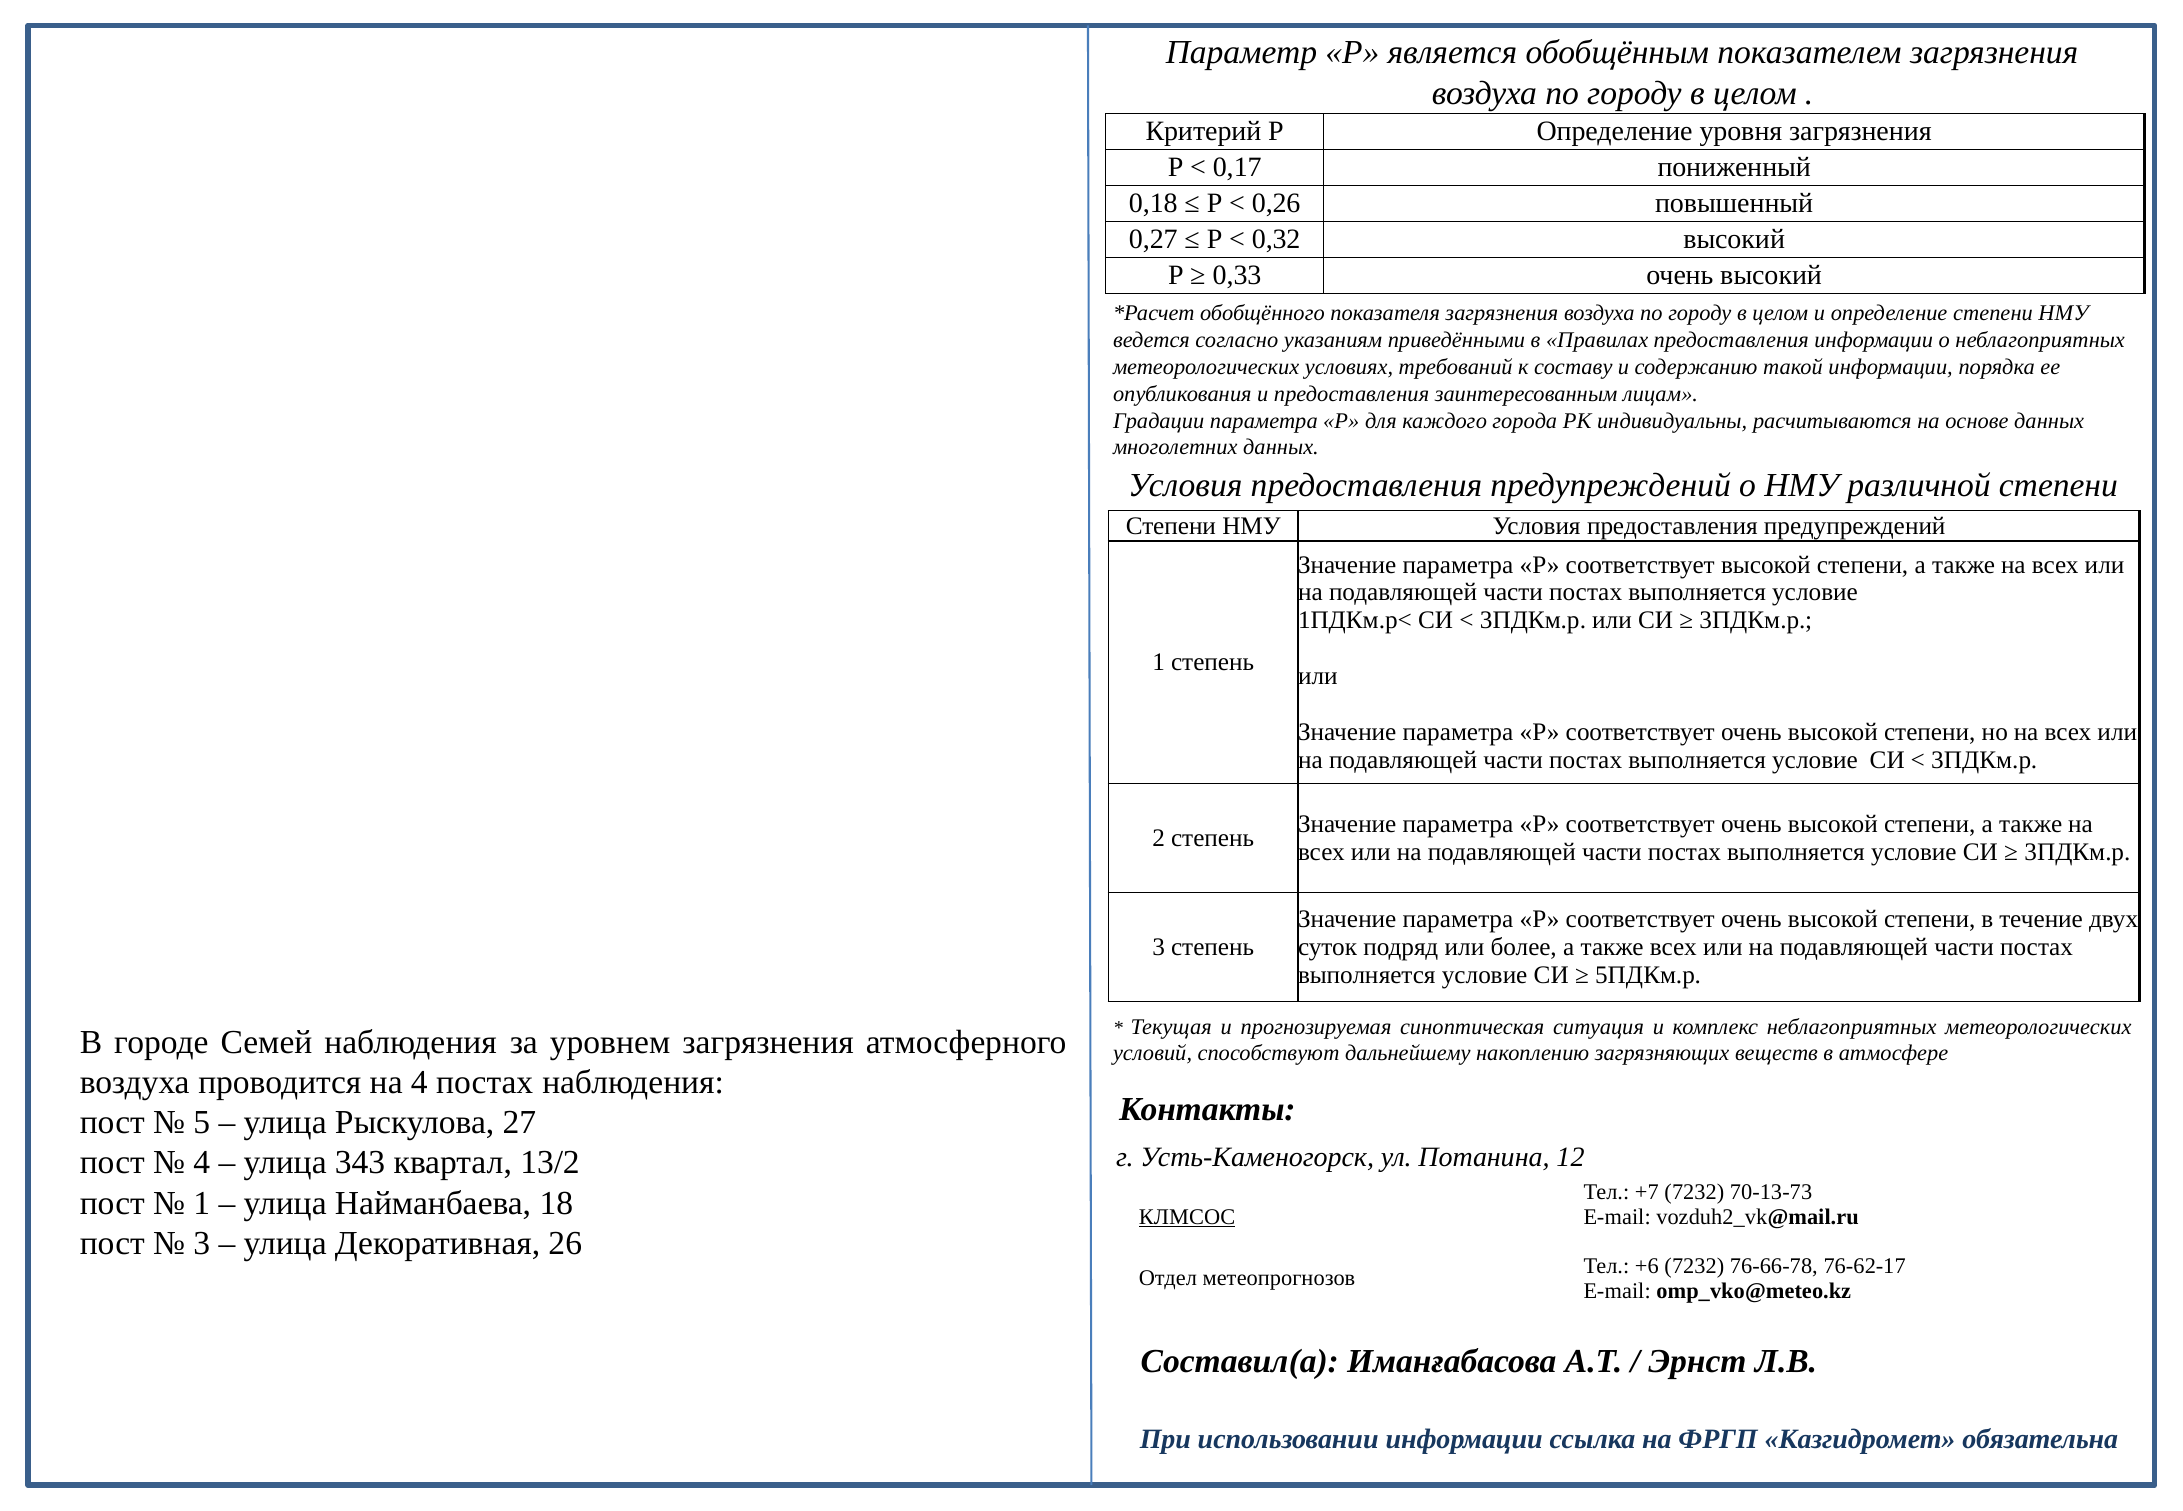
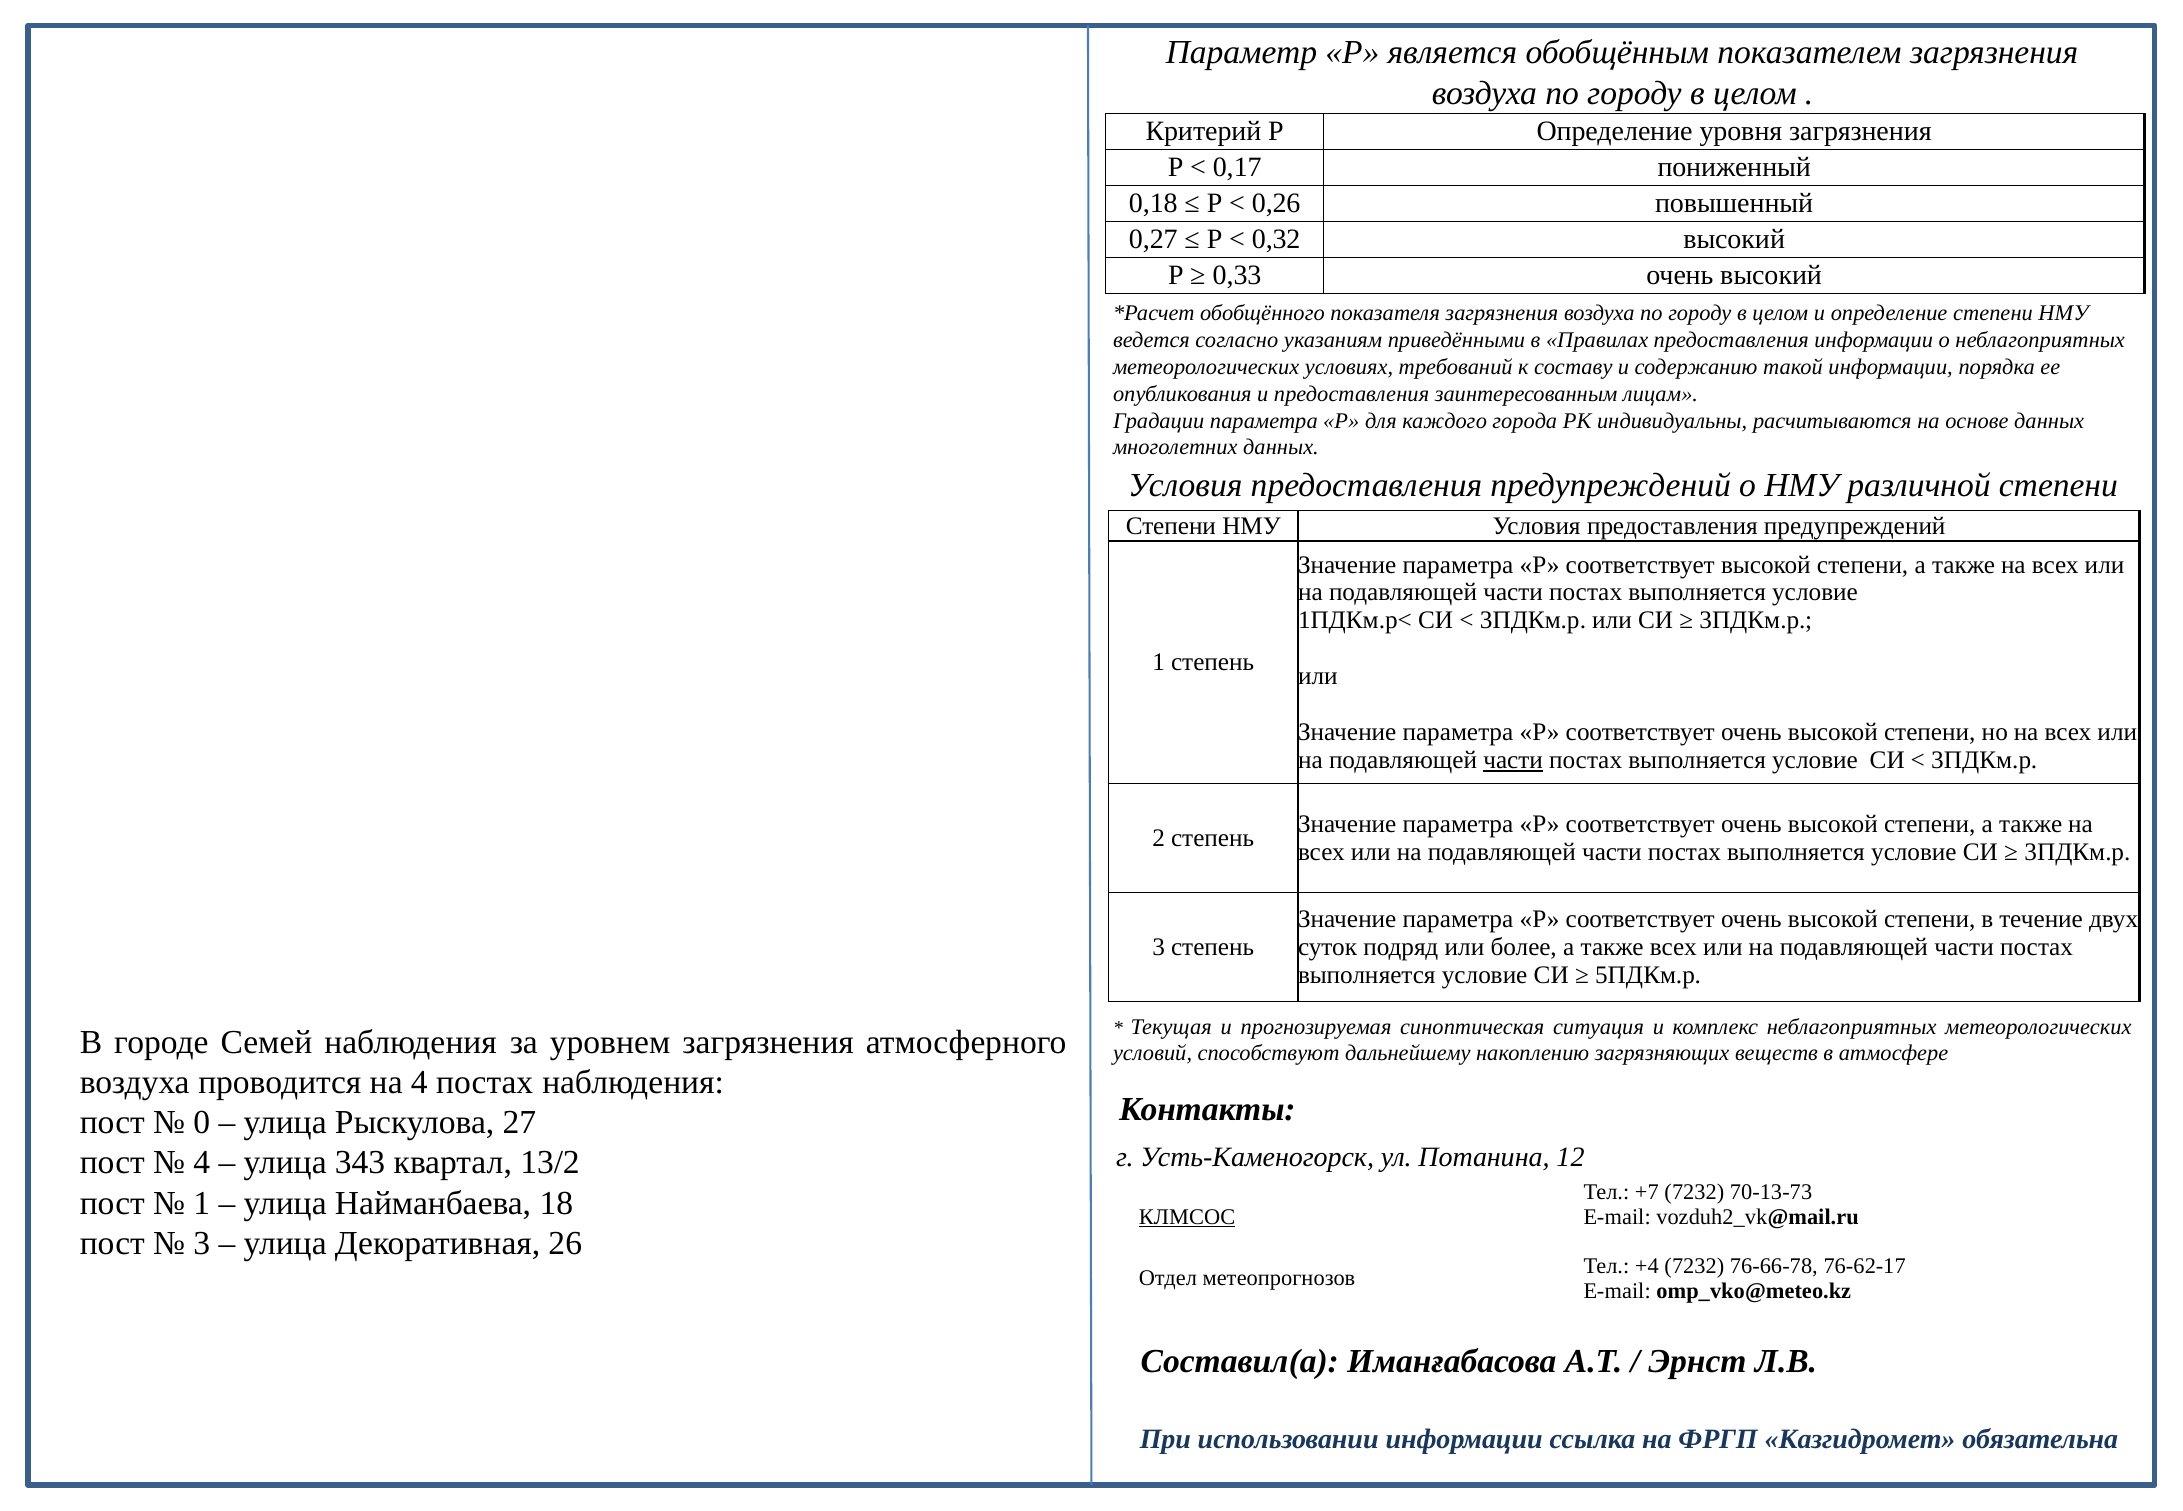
части at (1513, 760) underline: none -> present
5: 5 -> 0
+6: +6 -> +4
